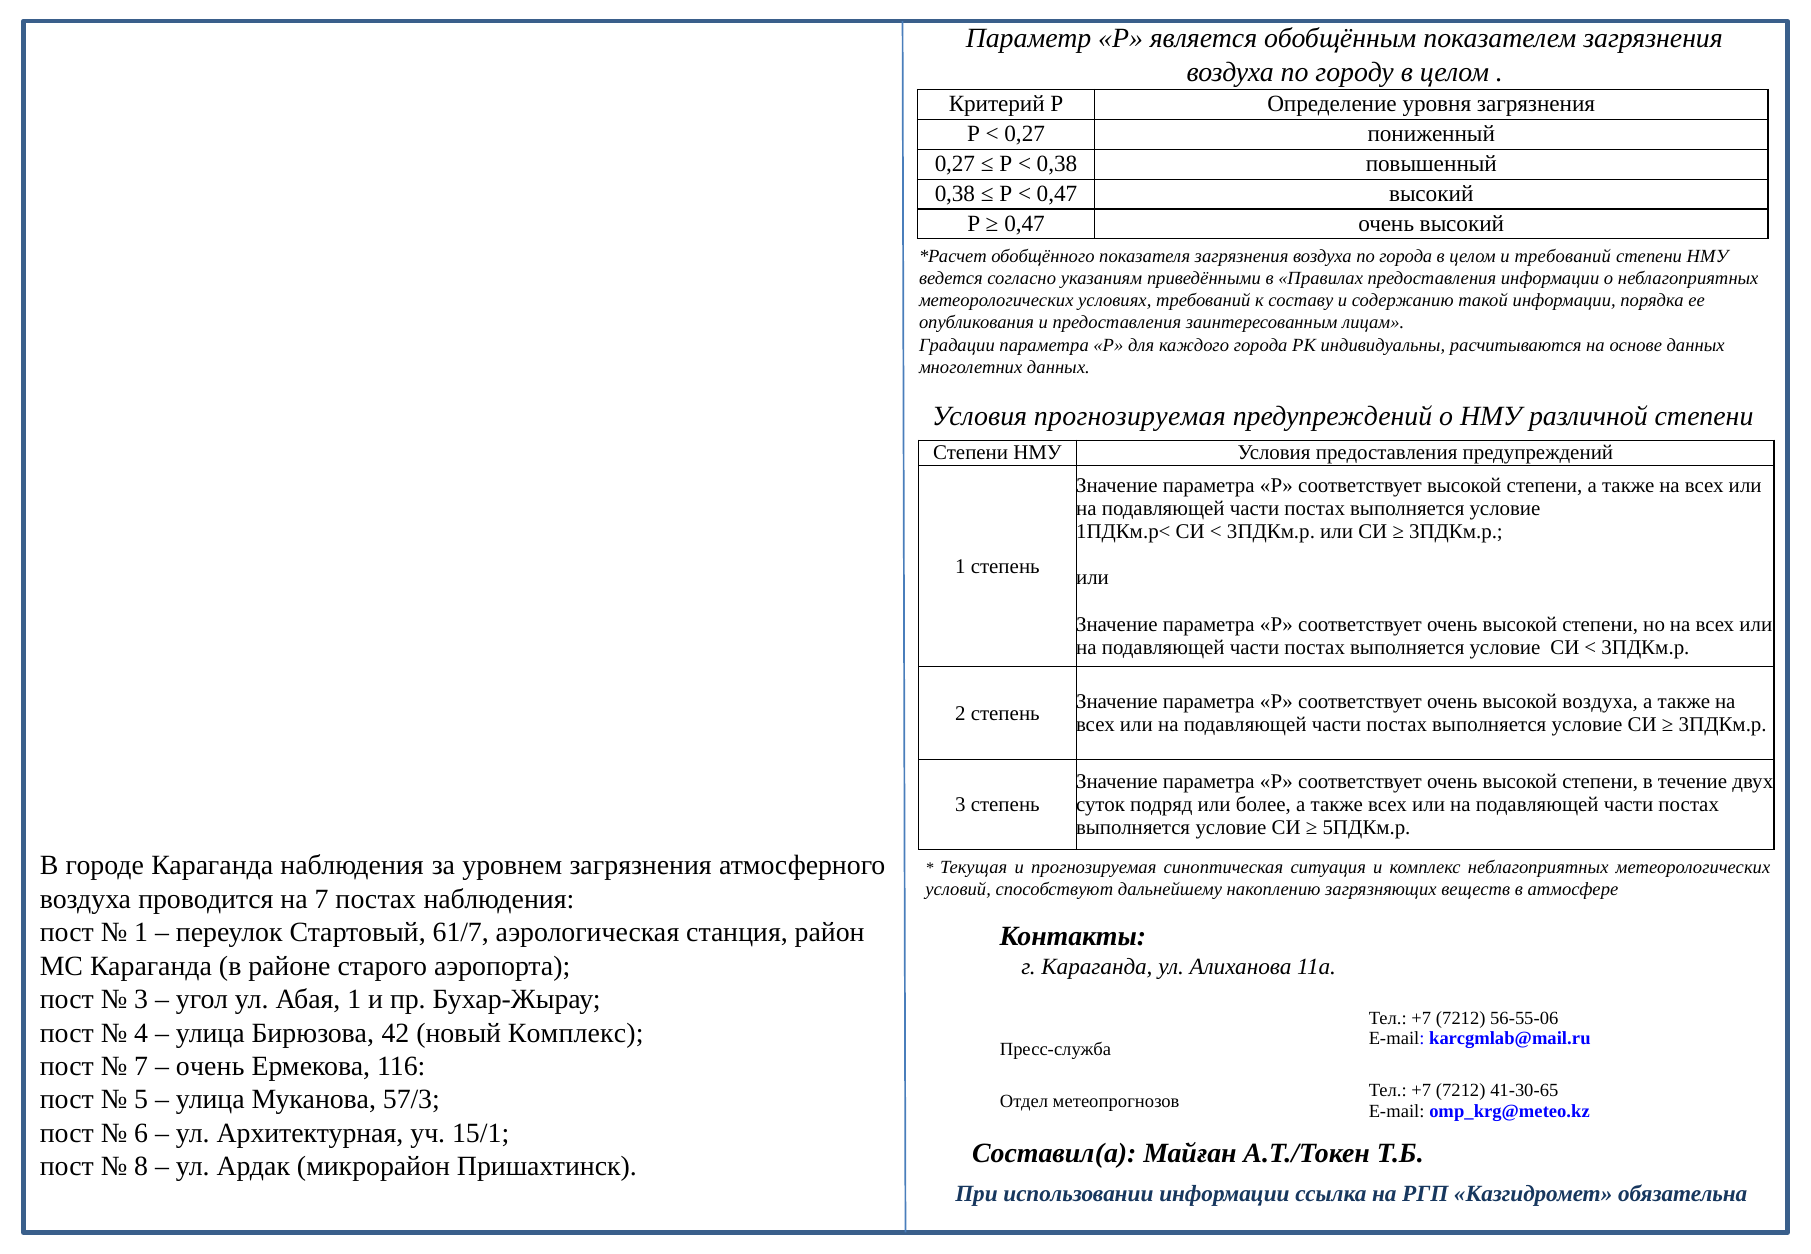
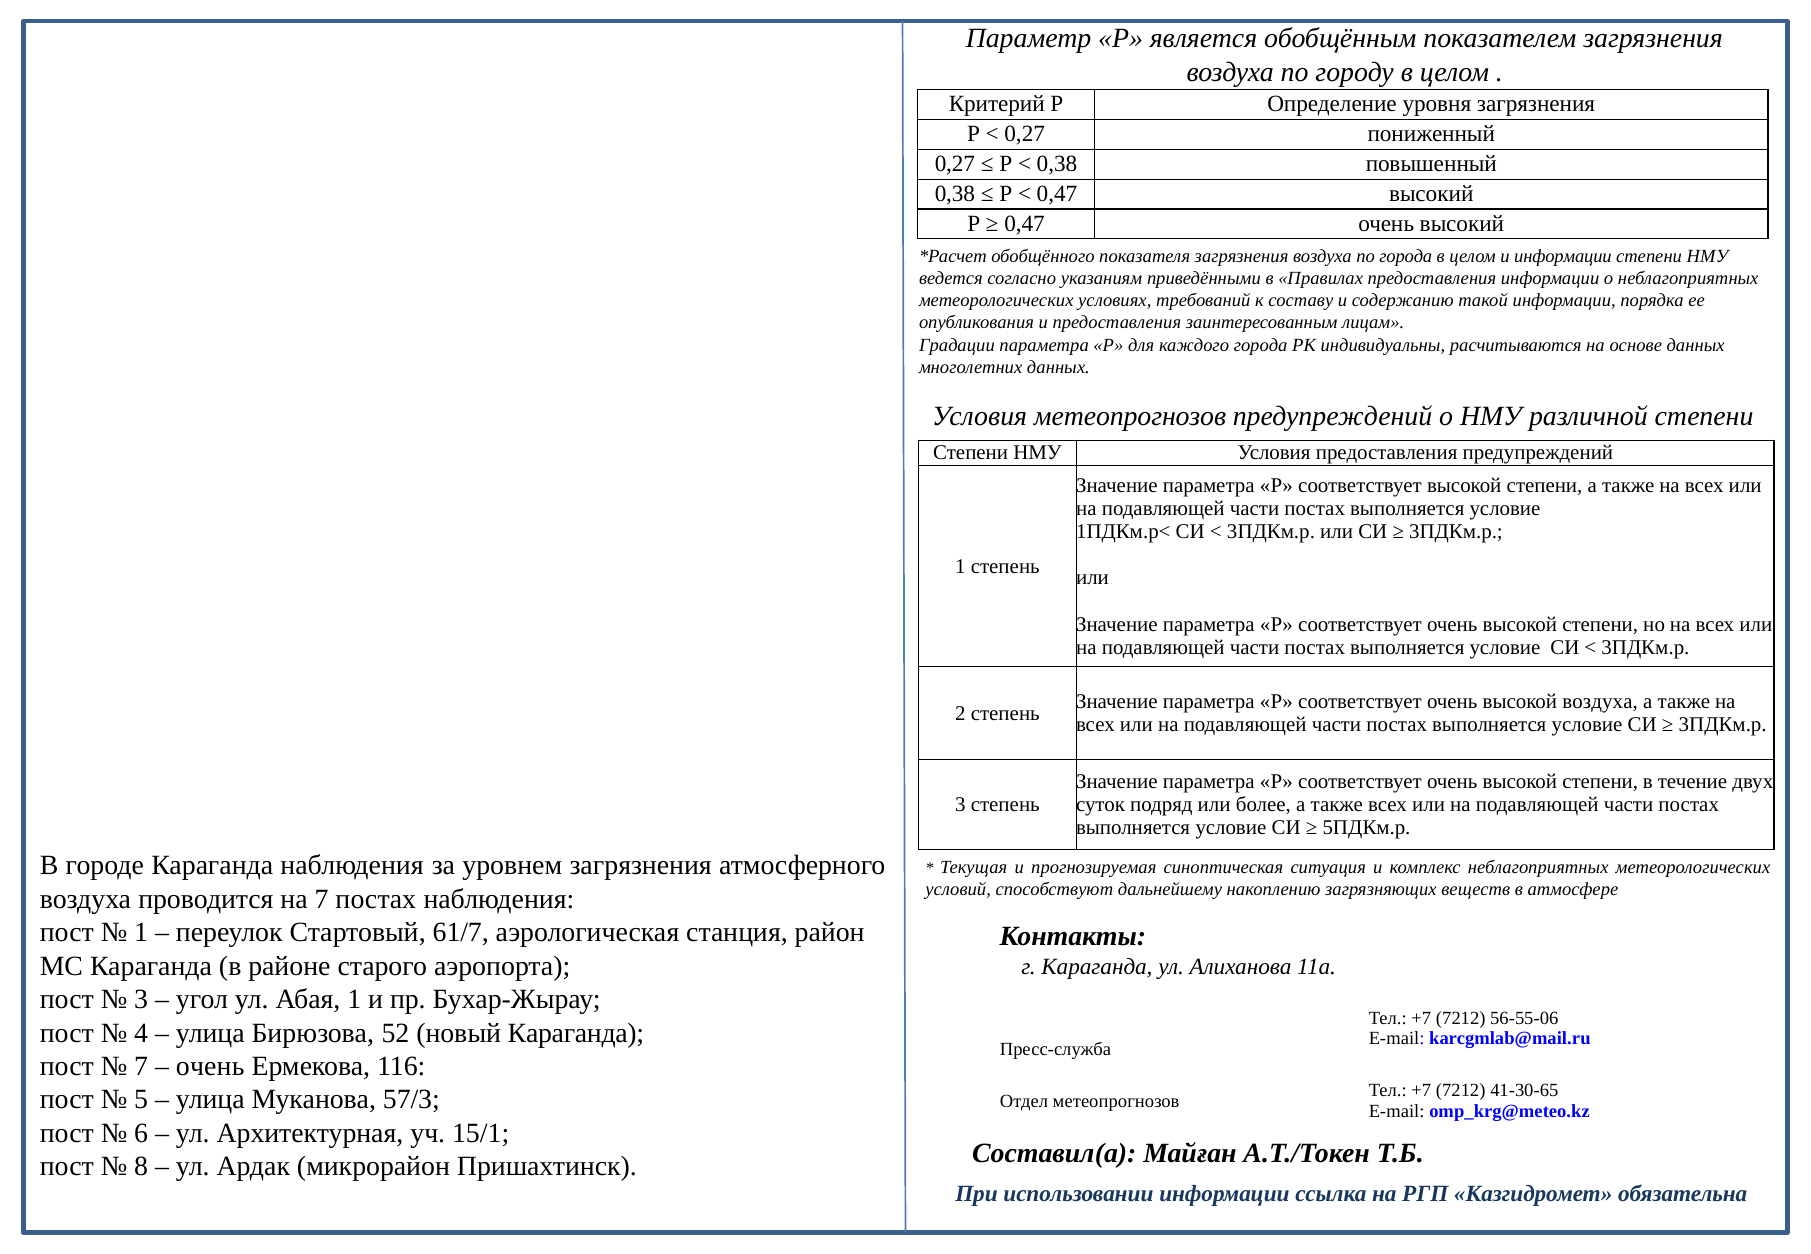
и требований: требований -> информации
Условия прогнозируемая: прогнозируемая -> метеопрогнозов
42: 42 -> 52
новый Комплекс: Комплекс -> Караганда
